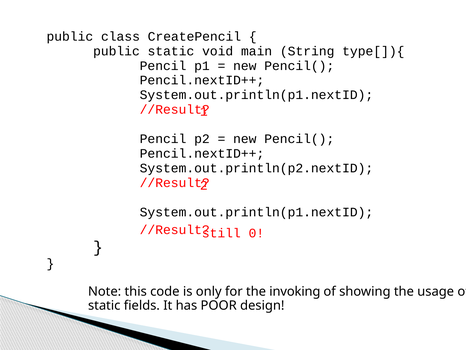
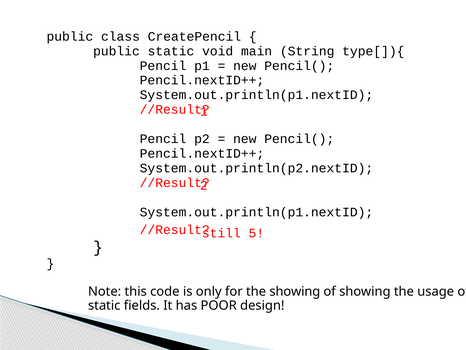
0: 0 -> 5
the invoking: invoking -> showing
